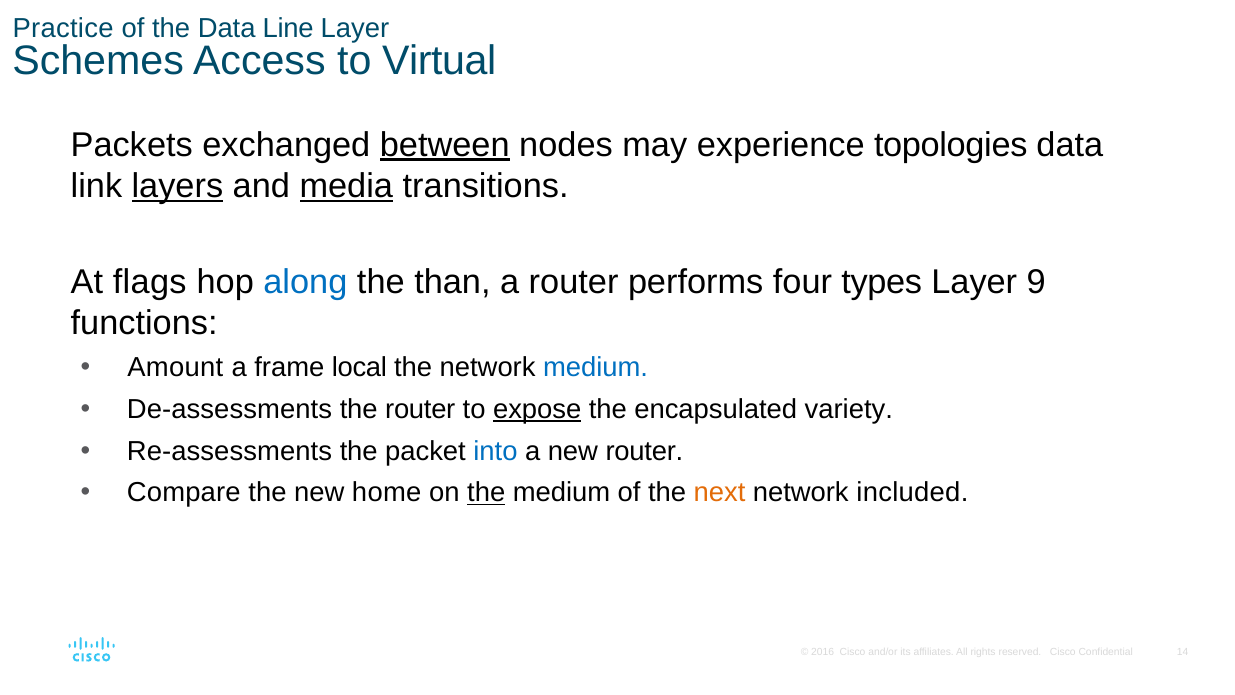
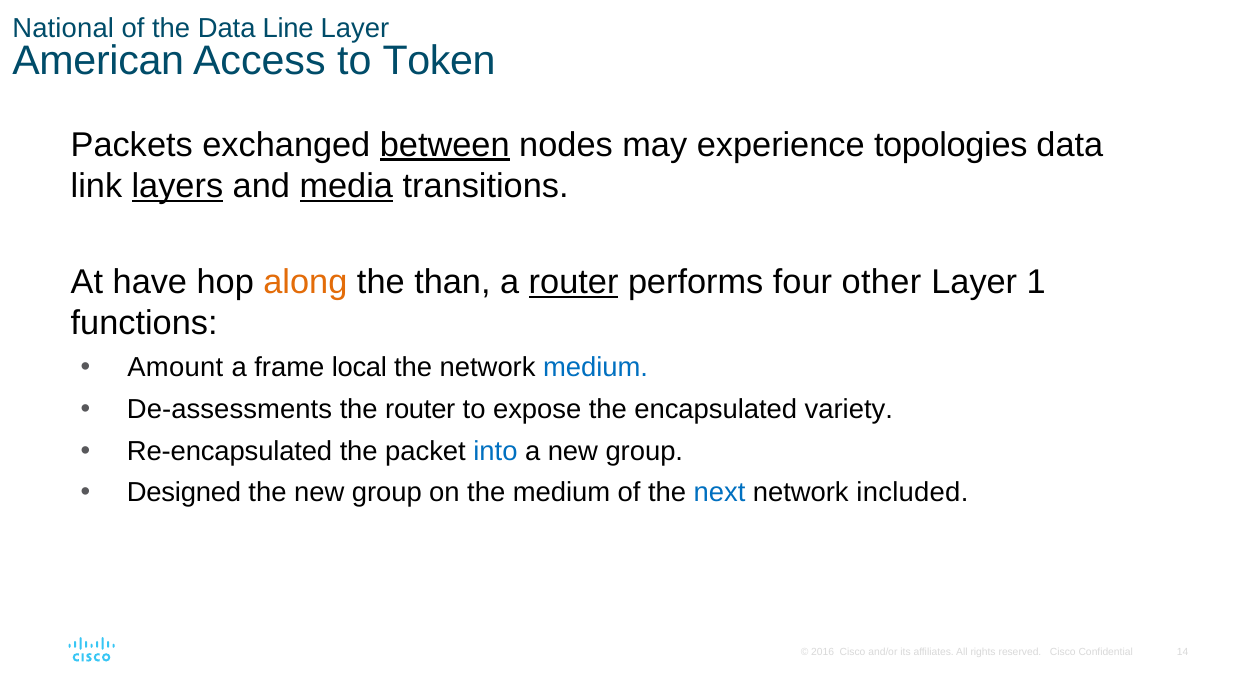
Practice: Practice -> National
Schemes: Schemes -> American
Virtual: Virtual -> Token
flags: flags -> have
along colour: blue -> orange
router at (574, 282) underline: none -> present
types: types -> other
9: 9 -> 1
expose underline: present -> none
Re-assessments: Re-assessments -> Re-encapsulated
a new router: router -> group
Compare: Compare -> Designed
the new home: home -> group
the at (486, 492) underline: present -> none
next colour: orange -> blue
